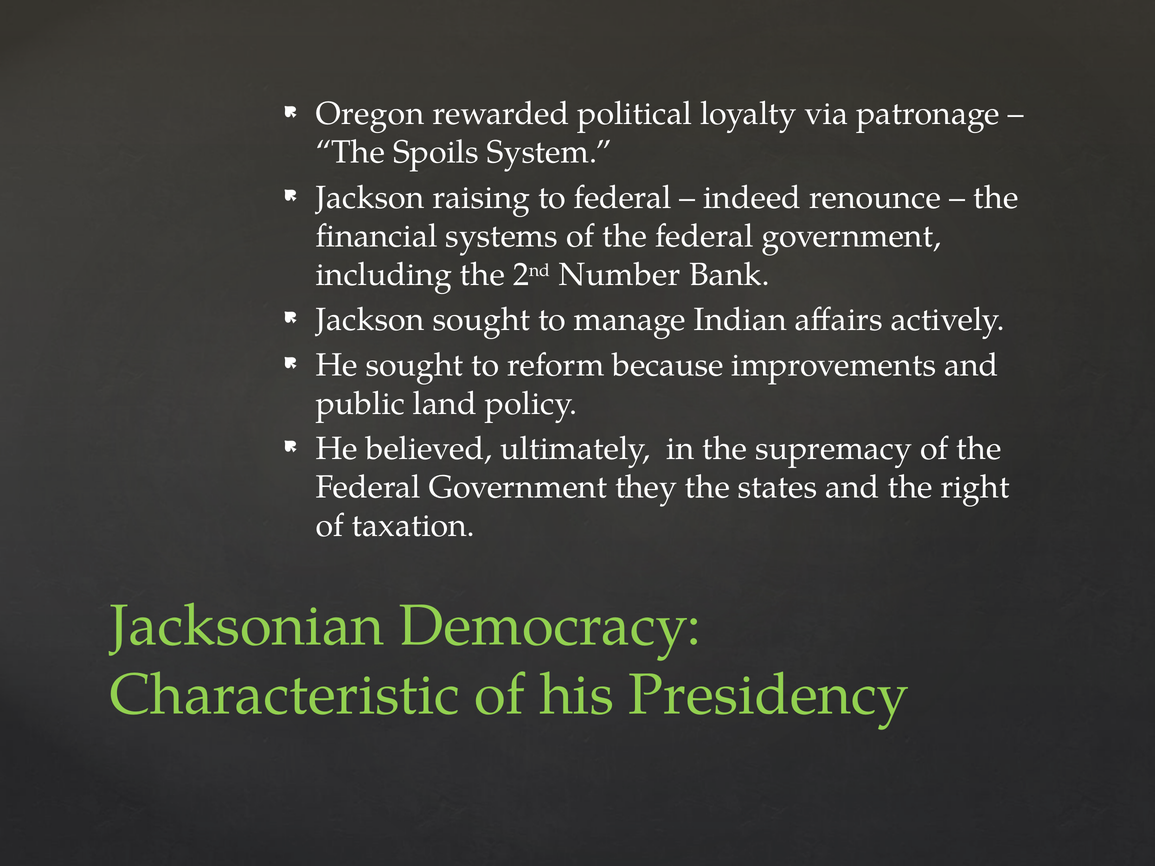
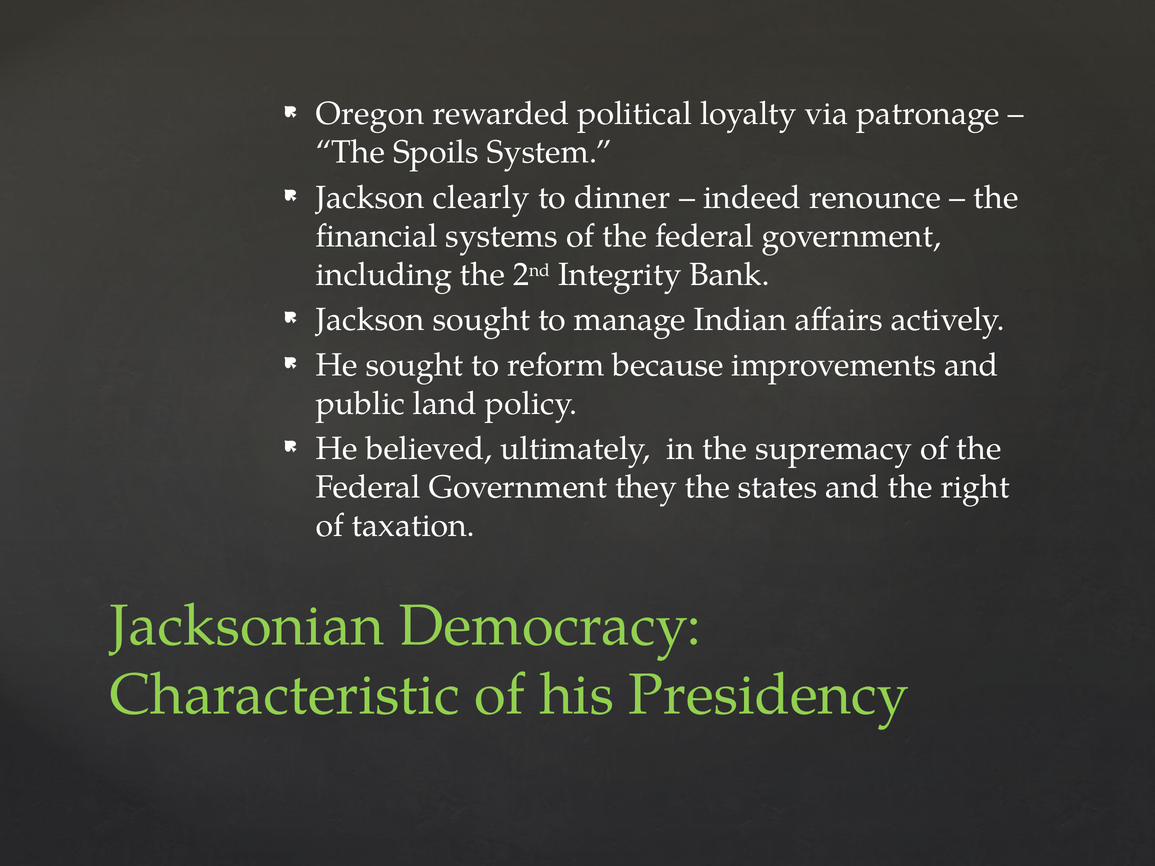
raising: raising -> clearly
to federal: federal -> dinner
Number: Number -> Integrity
